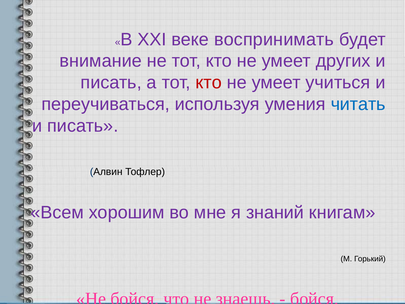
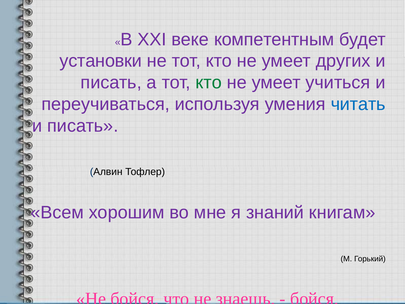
воспринимать: воспринимать -> компетентным
внимание: внимание -> установки
кто at (209, 83) colour: red -> green
